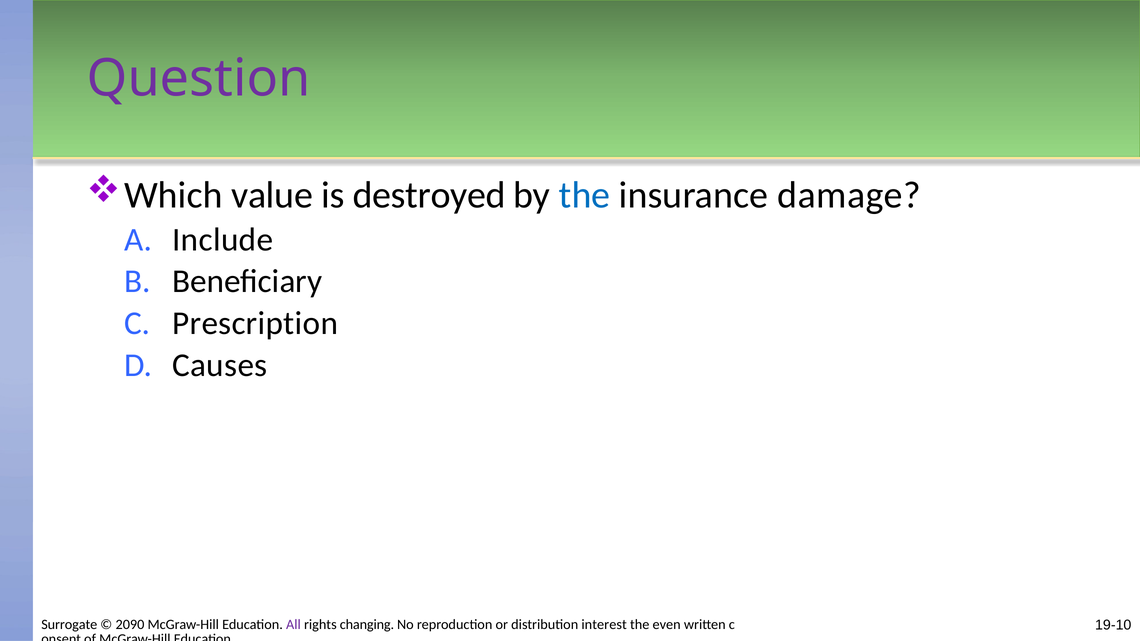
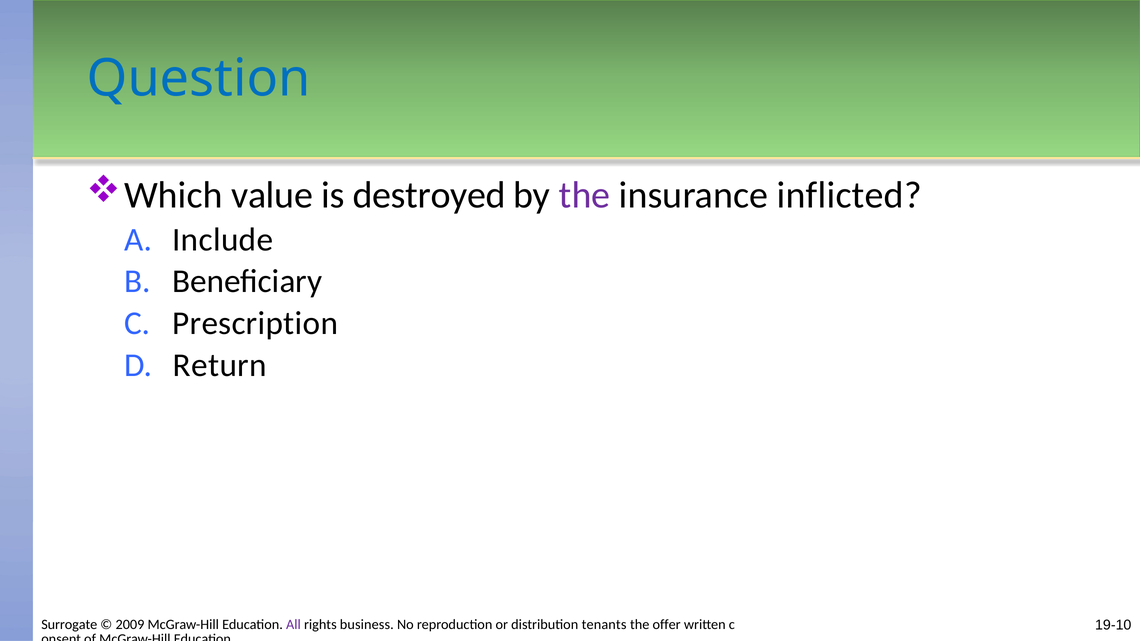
Question colour: purple -> blue
the at (585, 195) colour: blue -> purple
damage: damage -> inflicted
Causes: Causes -> Return
2090: 2090 -> 2009
changing: changing -> business
interest: interest -> tenants
even: even -> offer
